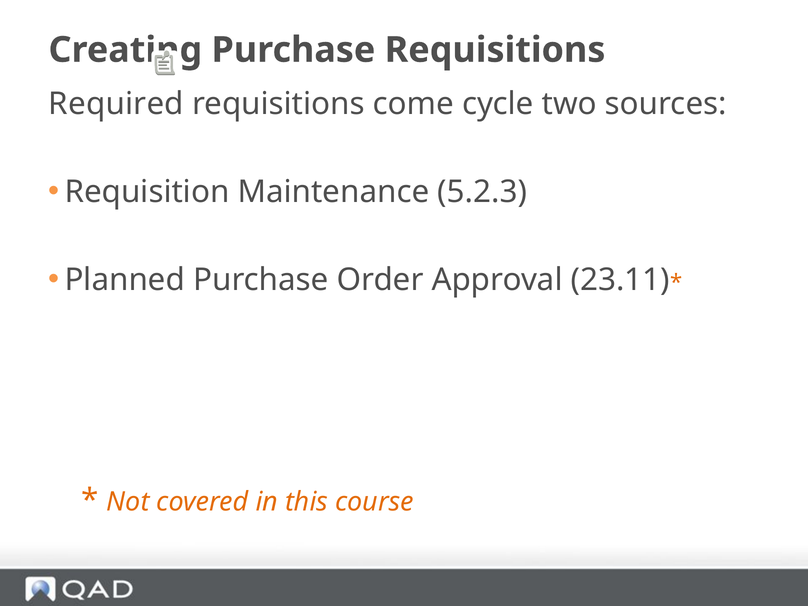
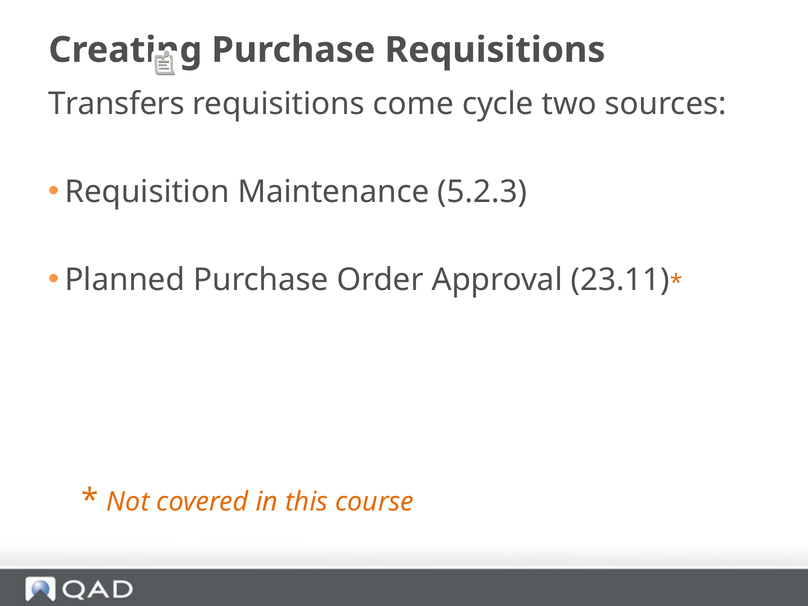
Required: Required -> Transfers
